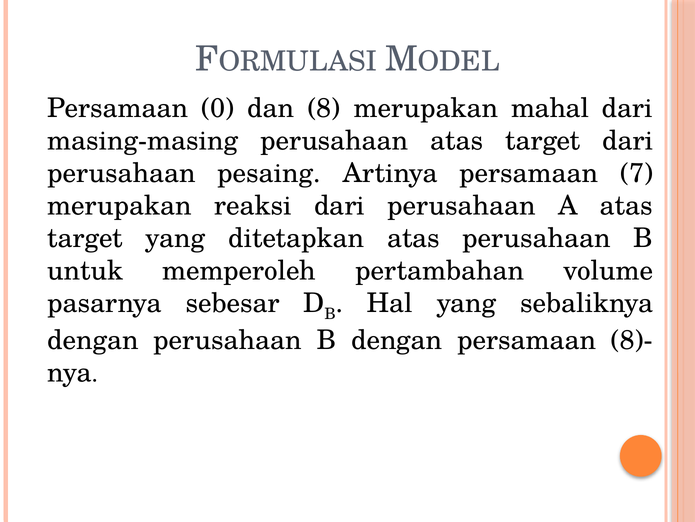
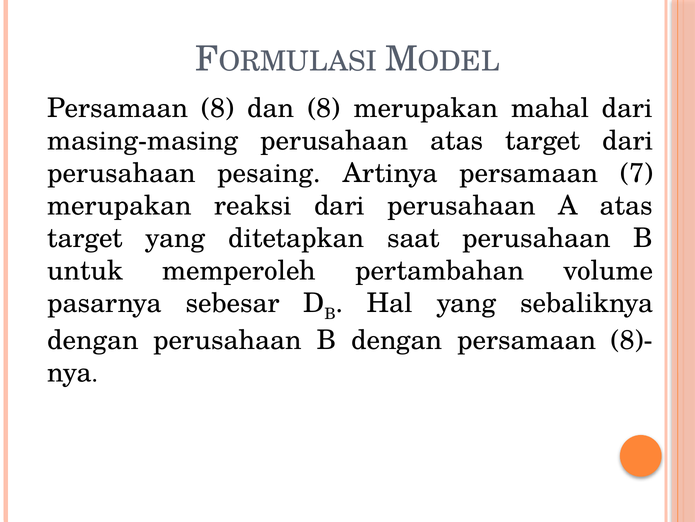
Persamaan 0: 0 -> 8
ditetapkan atas: atas -> saat
